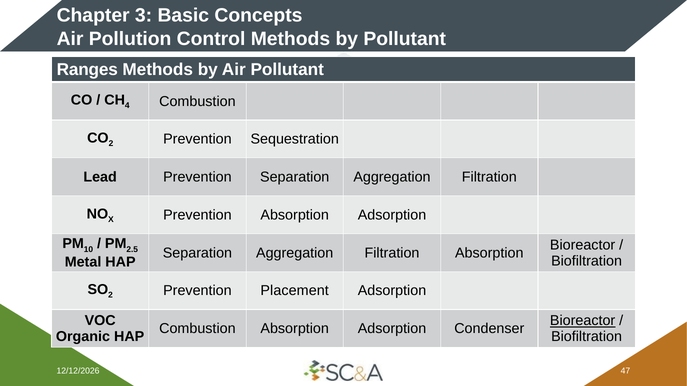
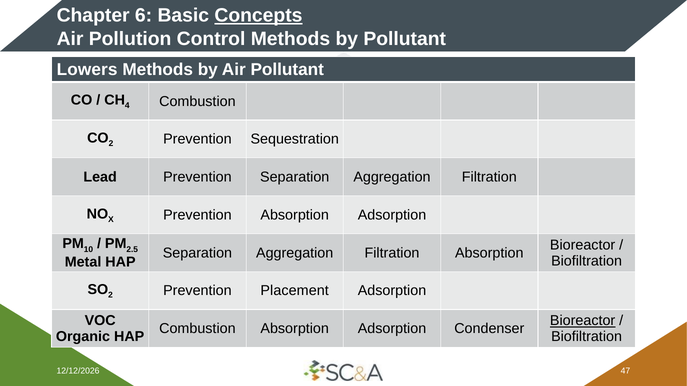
3: 3 -> 6
Concepts underline: none -> present
Ranges: Ranges -> Lowers
